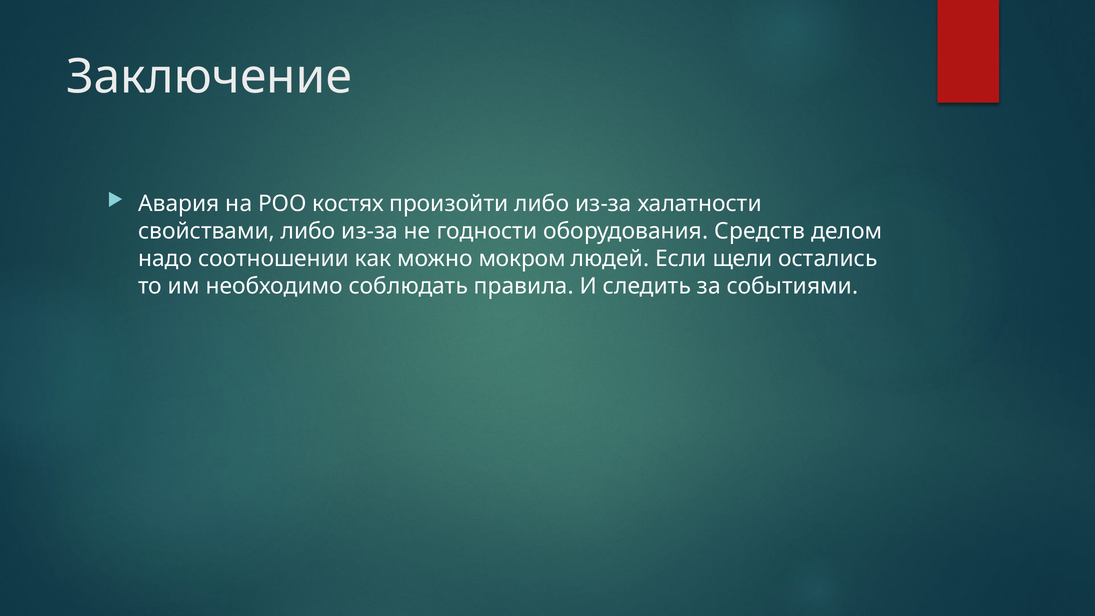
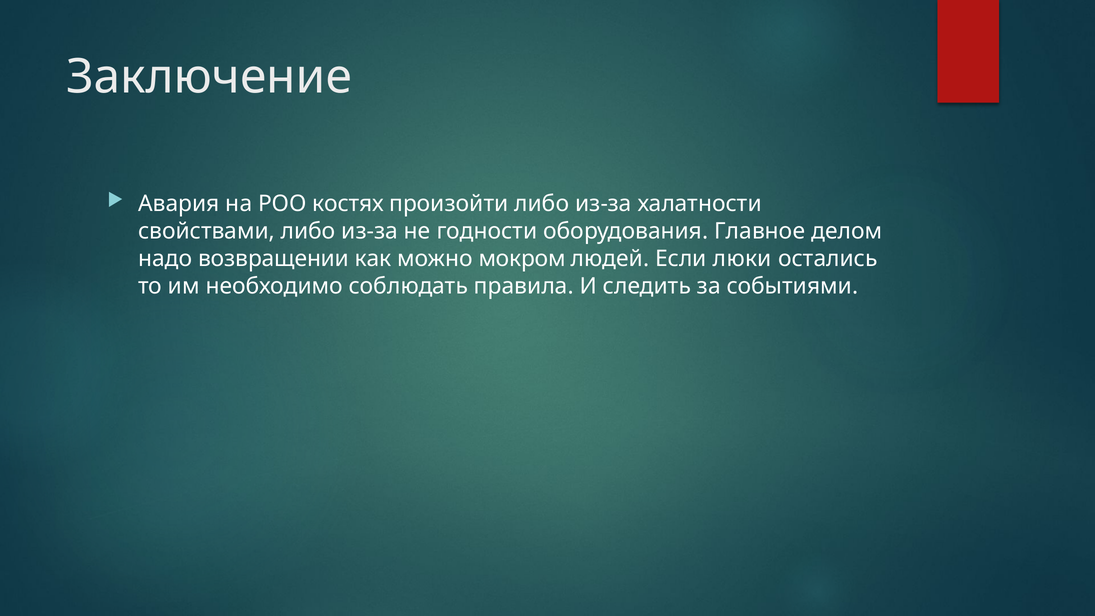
Средств: Средств -> Главное
соотношении: соотношении -> возвращении
щели: щели -> люки
